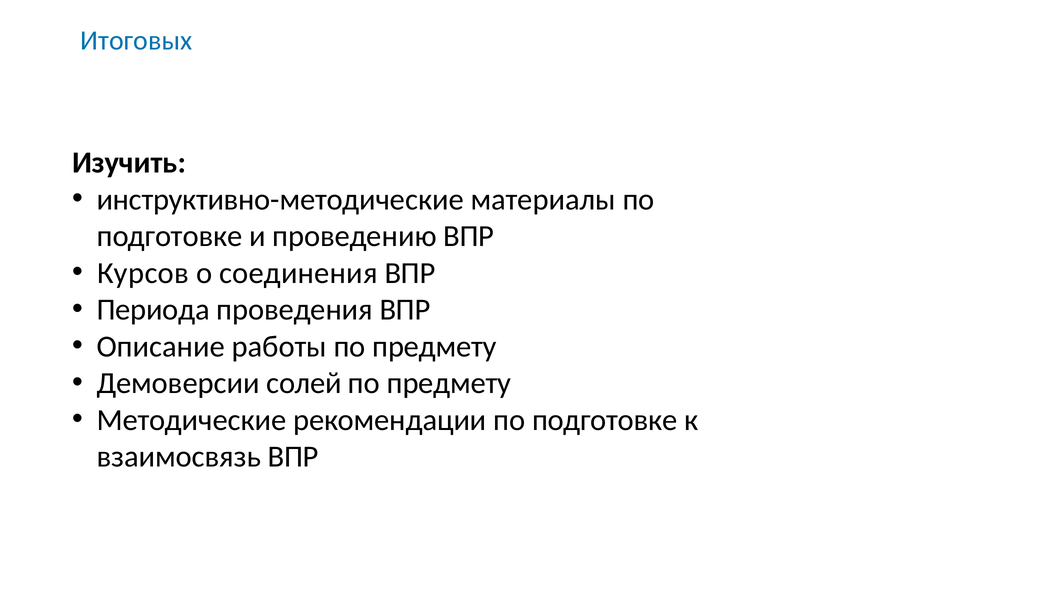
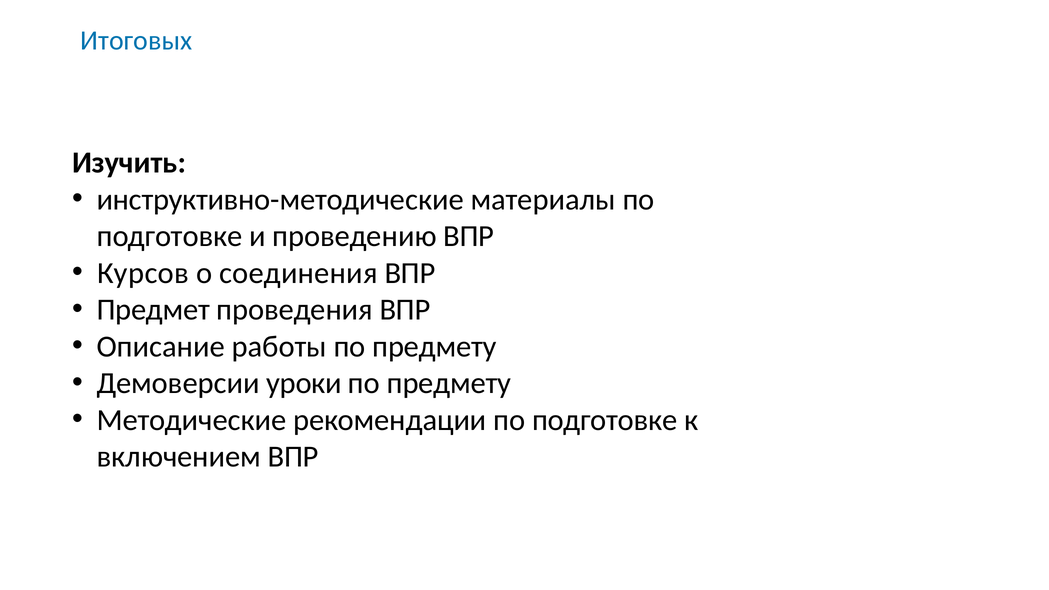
Периода: Периода -> Предмет
солей: солей -> уроки
взаимосвязь: взаимосвязь -> включением
